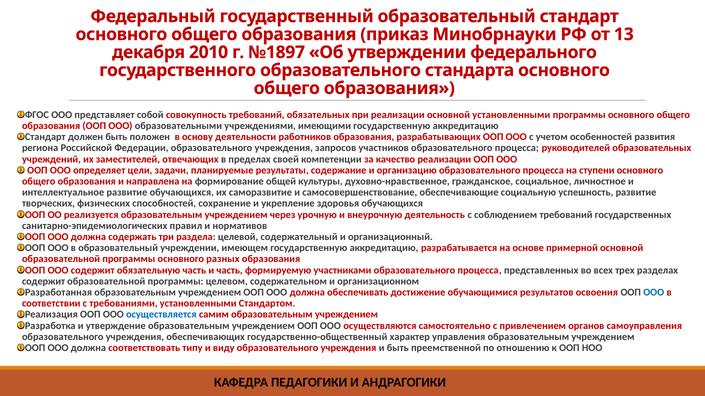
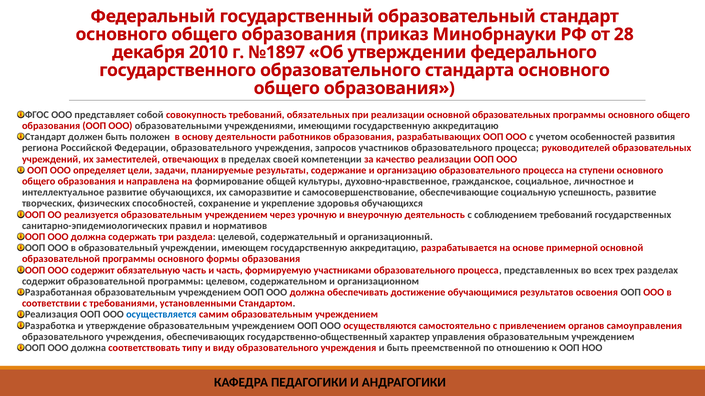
13: 13 -> 28
основной установленными: установленными -> образовательных
разных: разных -> формы
ООО at (654, 293) colour: blue -> red
